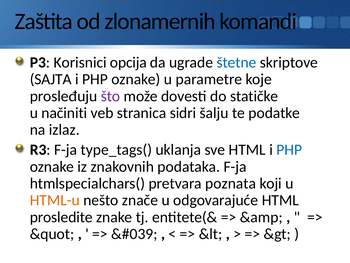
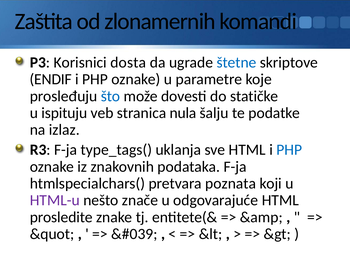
opcija: opcija -> dosta
SAJTA: SAJTA -> ENDIF
što colour: purple -> blue
načiniti: načiniti -> ispituju
sidri: sidri -> nula
HTML-u colour: orange -> purple
